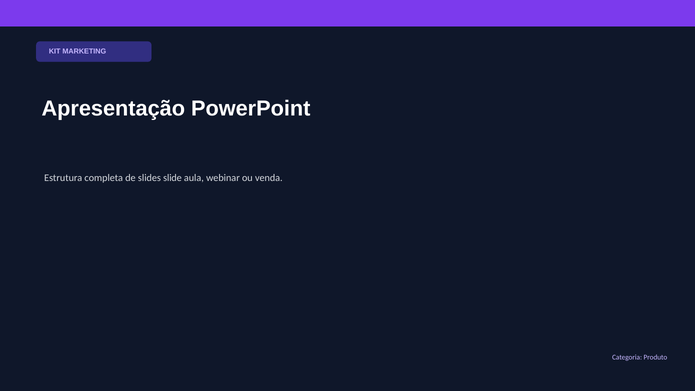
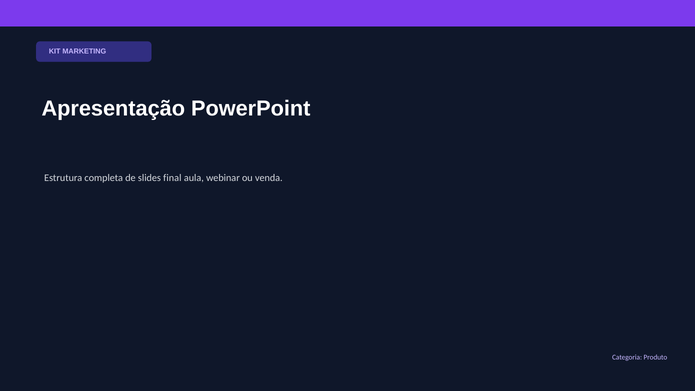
slide: slide -> final
